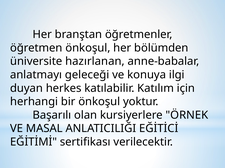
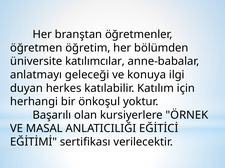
öğretmen önkoşul: önkoşul -> öğretim
hazırlanan: hazırlanan -> katılımcılar
